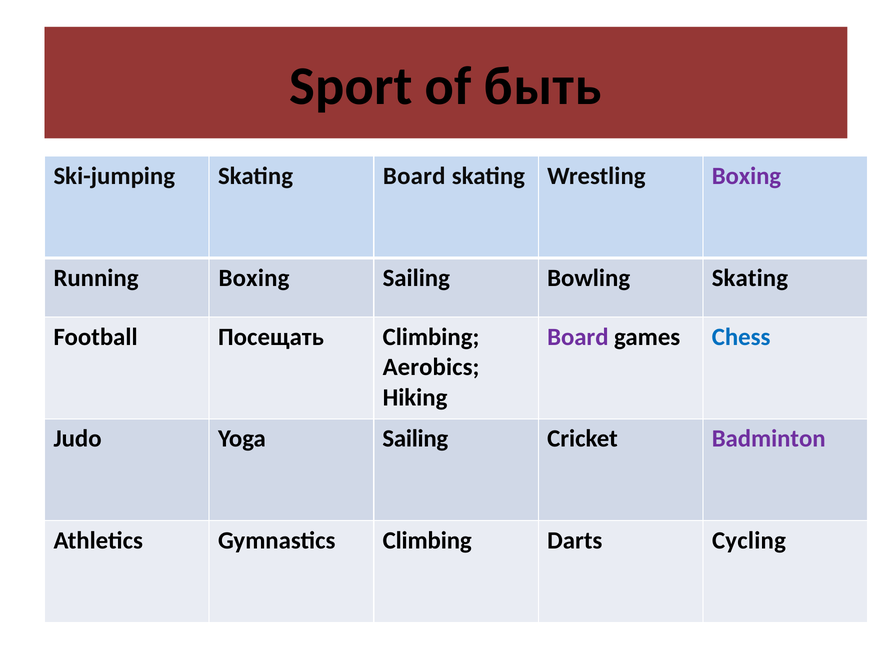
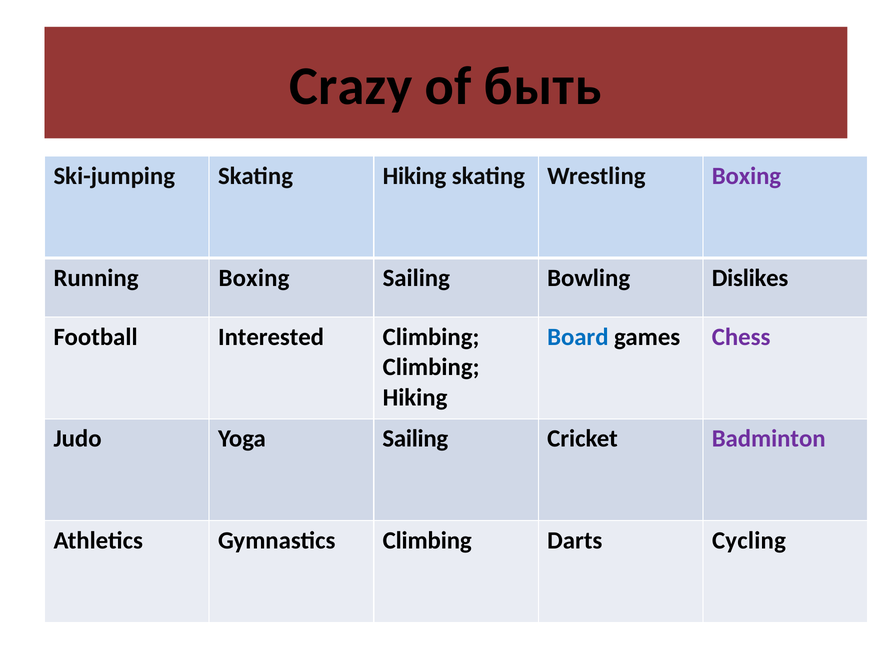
Sport: Sport -> Crazy
Skating Board: Board -> Hiking
Bowling Skating: Skating -> Dislikes
Посещать: Посещать -> Interested
Board at (578, 337) colour: purple -> blue
Chess colour: blue -> purple
Aerobics at (431, 367): Aerobics -> Climbing
